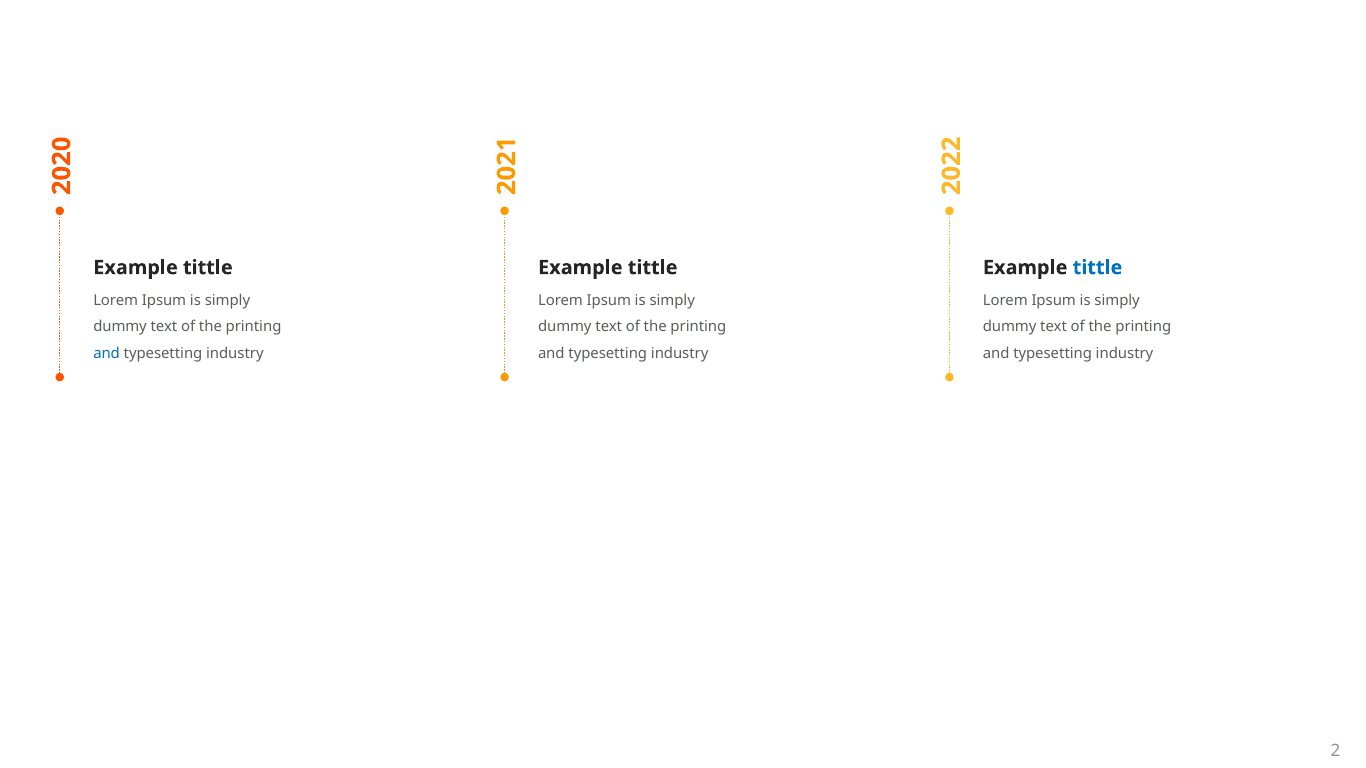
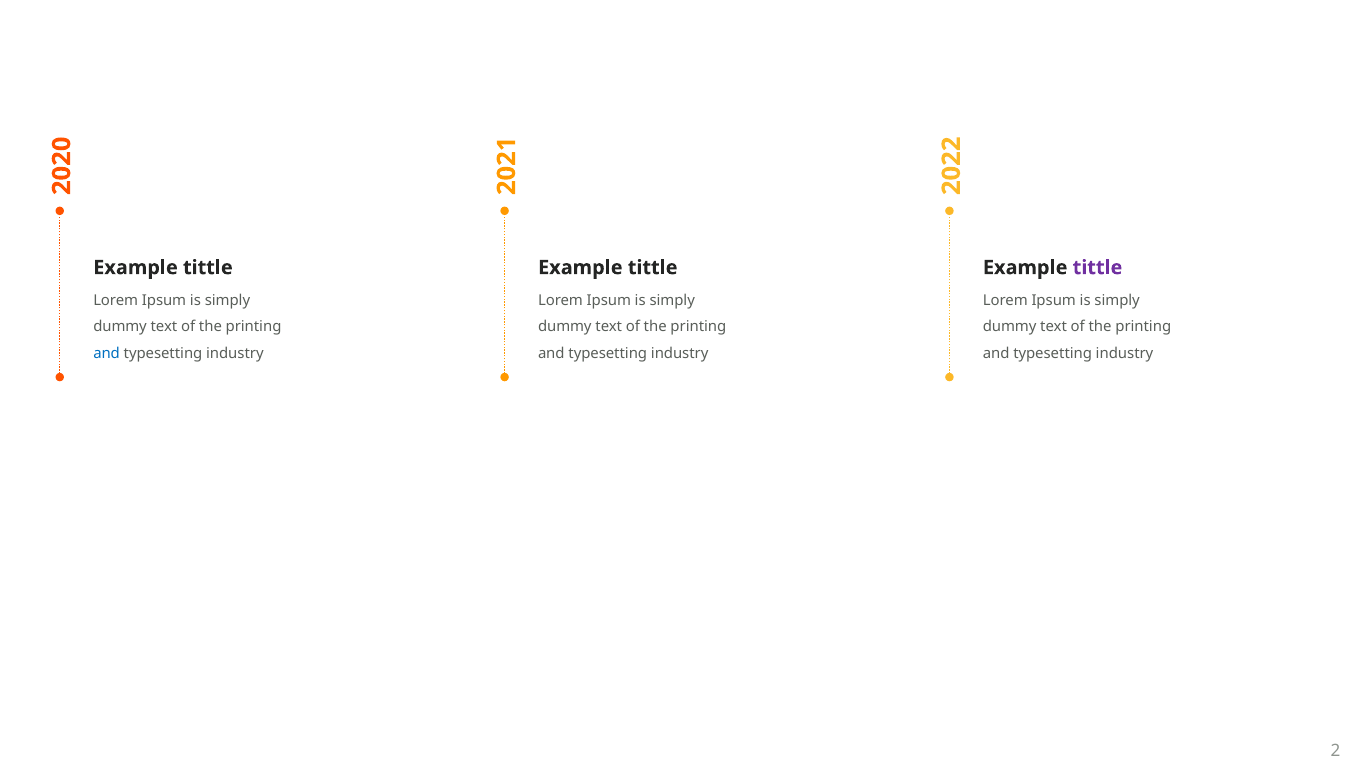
tittle at (1098, 268) colour: blue -> purple
